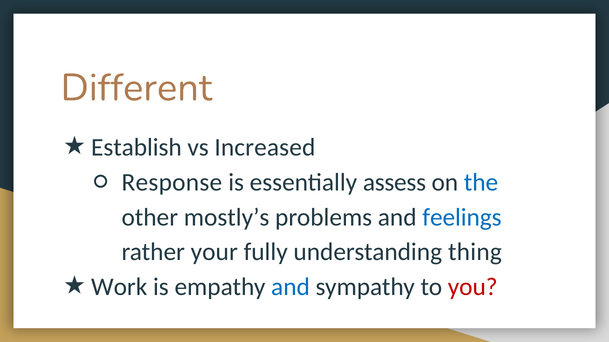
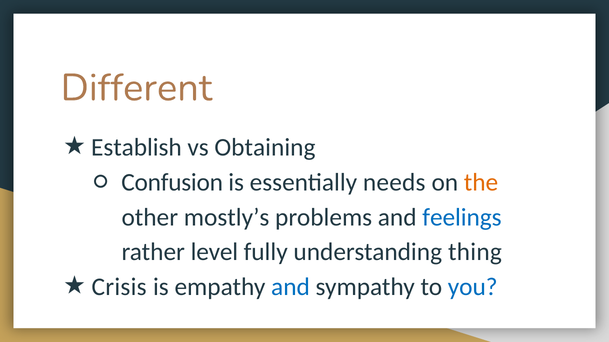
Increased: Increased -> Obtaining
Response: Response -> Confusion
assess: assess -> needs
the colour: blue -> orange
your: your -> level
Work: Work -> Crisis
you colour: red -> blue
